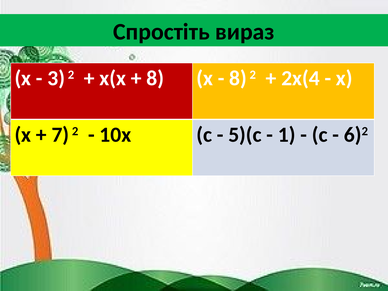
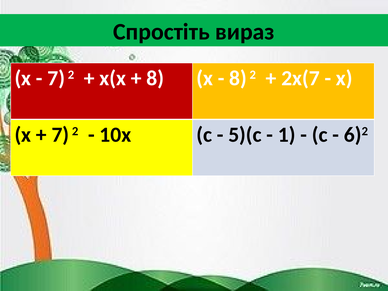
3 at (56, 78): 3 -> 7
2х(4: 2х(4 -> 2х(7
